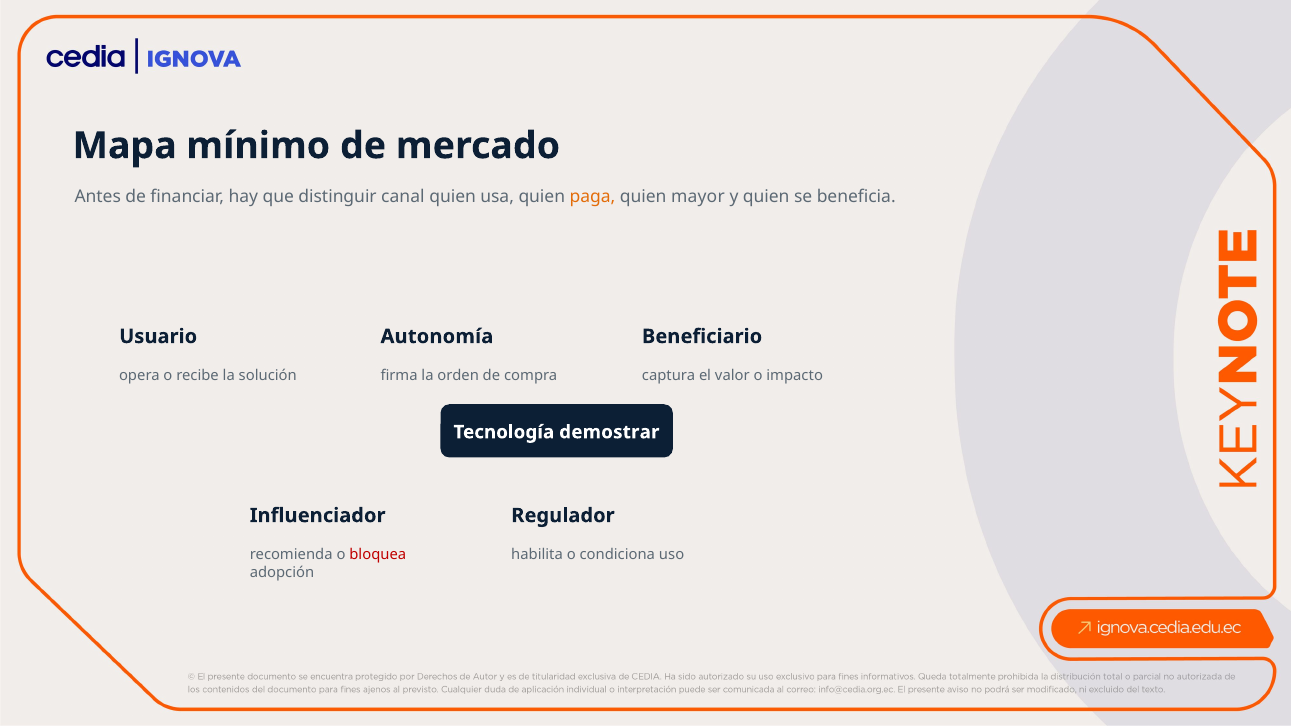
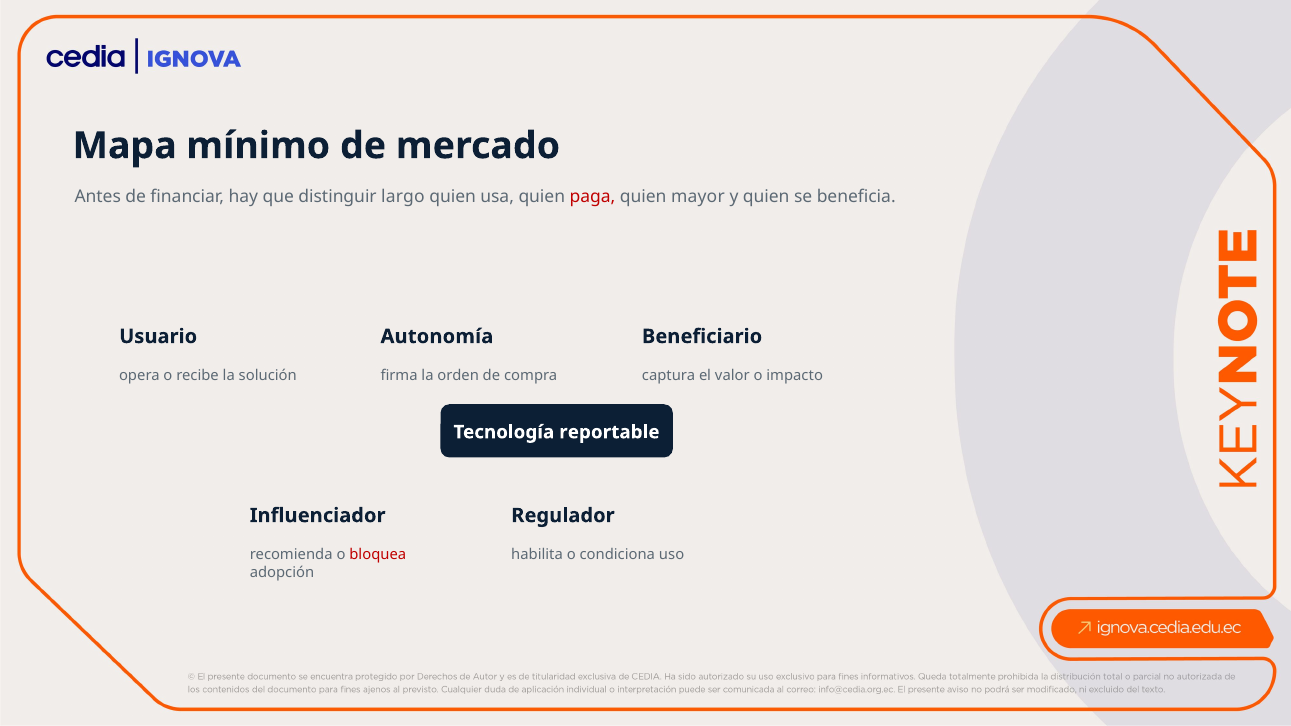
canal: canal -> largo
paga colour: orange -> red
demostrar: demostrar -> reportable
